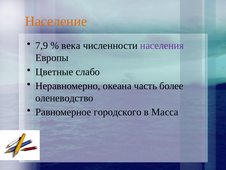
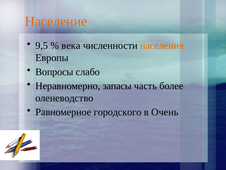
7,9: 7,9 -> 9,5
населения colour: purple -> orange
Цветные: Цветные -> Вопросы
океана: океана -> запасы
Масса: Масса -> Очень
